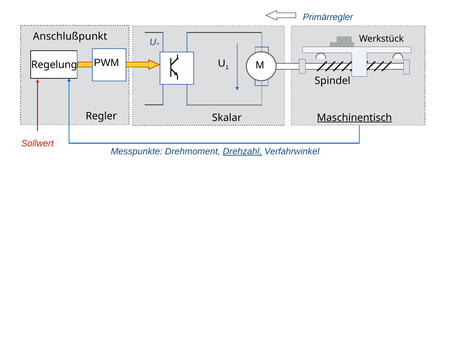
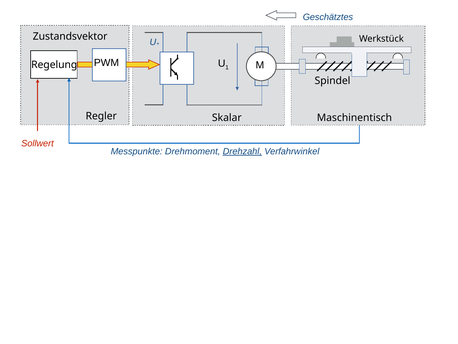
Primärregler: Primärregler -> Geschätztes
Anschlußpunkt: Anschlußpunkt -> Zustandsvektor
Maschinentisch underline: present -> none
